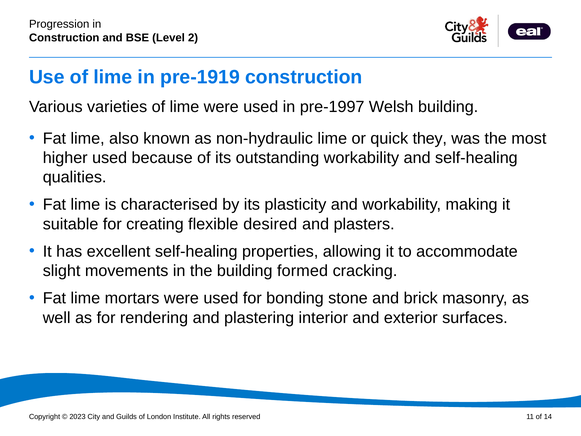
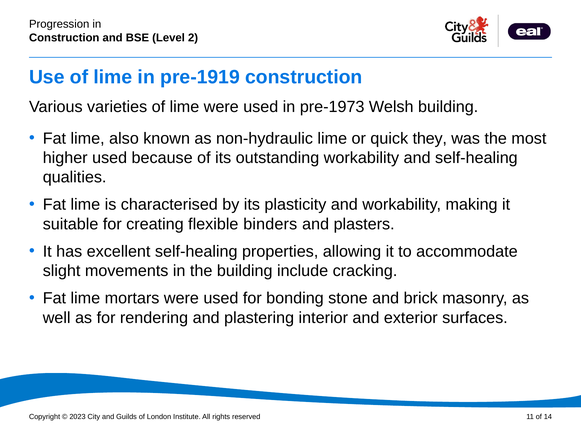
pre-1997: pre-1997 -> pre-1973
desired: desired -> binders
formed: formed -> include
